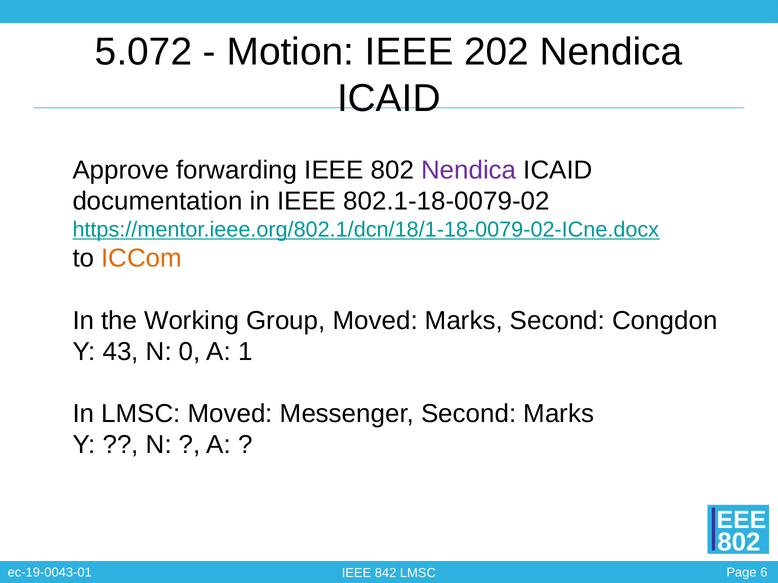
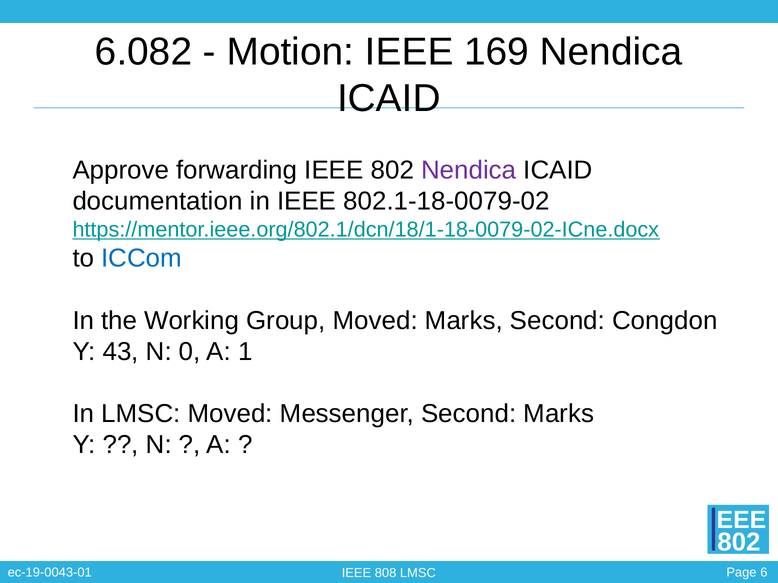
5.072: 5.072 -> 6.082
202: 202 -> 169
ICCom colour: orange -> blue
842: 842 -> 808
